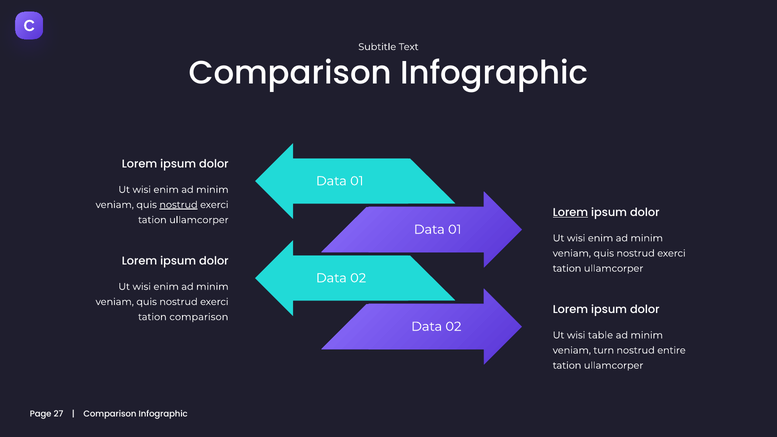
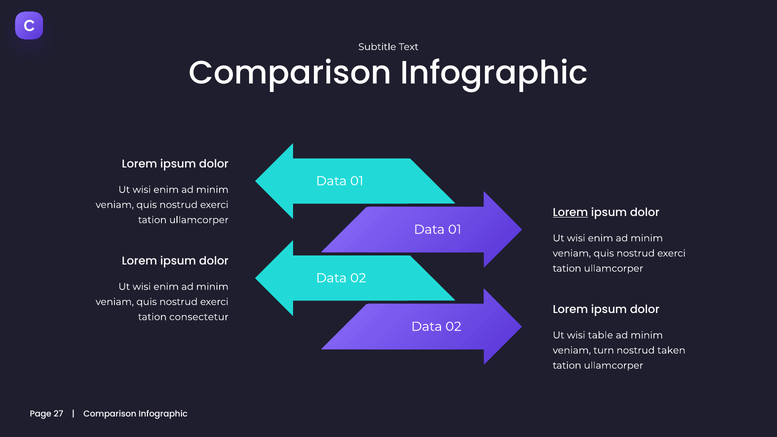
nostrud at (179, 205) underline: present -> none
tation comparison: comparison -> consectetur
entire: entire -> taken
